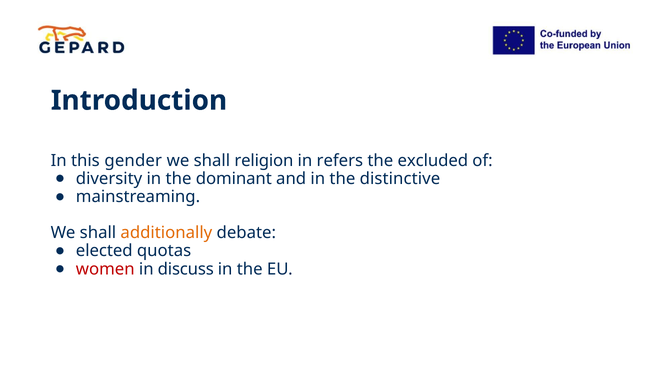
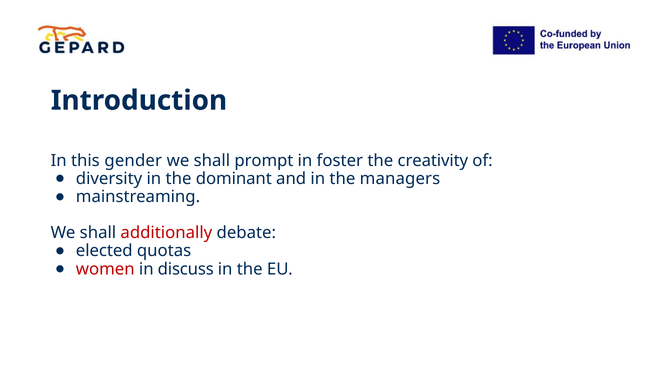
religion: religion -> prompt
refers: refers -> foster
excluded: excluded -> creativity
distinctive: distinctive -> managers
additionally colour: orange -> red
